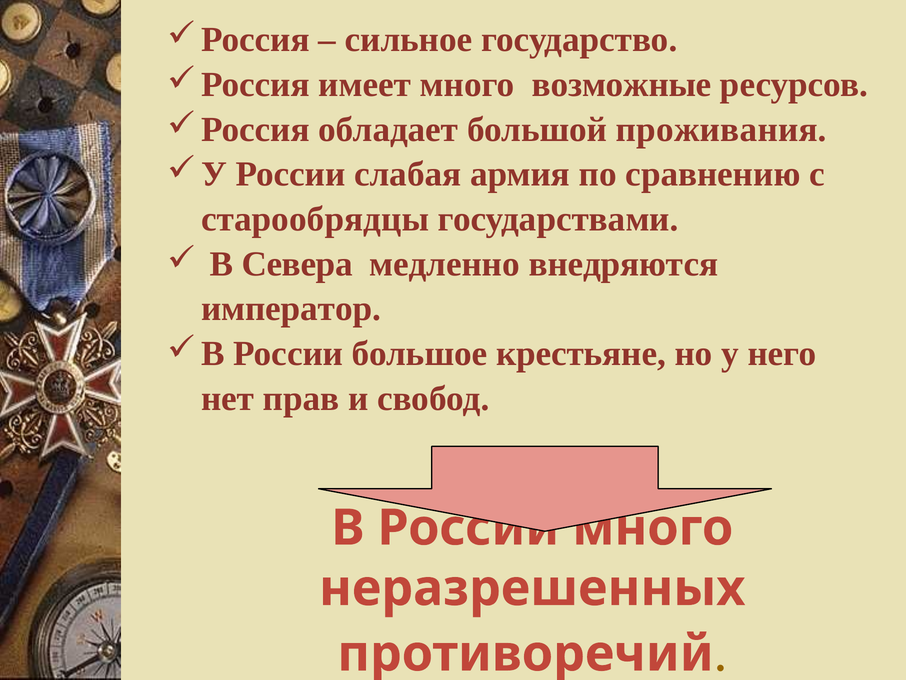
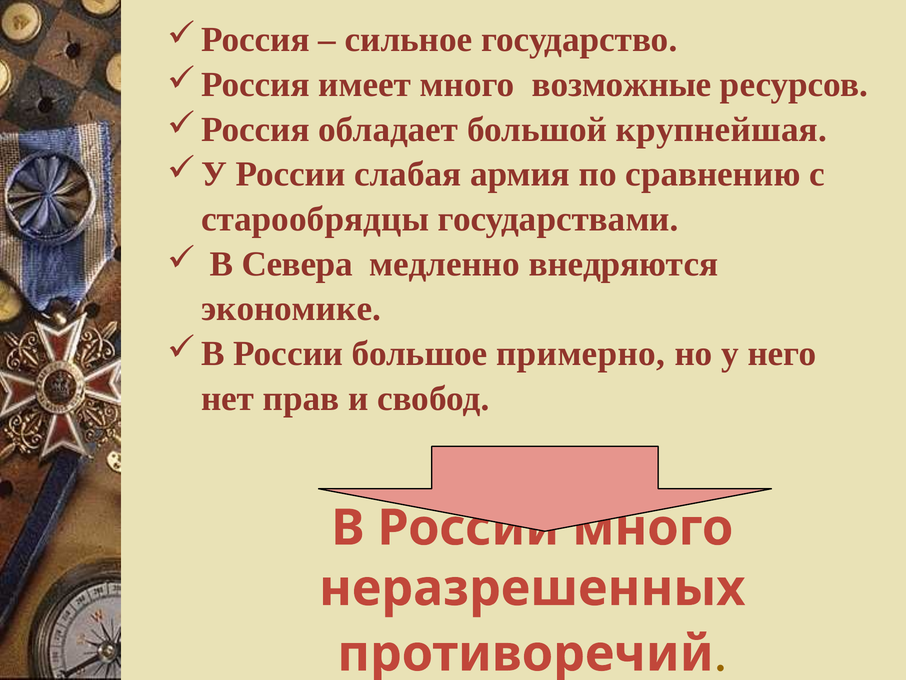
проживания: проживания -> крупнейшая
император: император -> экономике
крестьяне: крестьяне -> примерно
